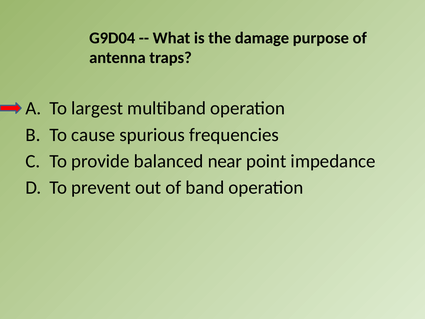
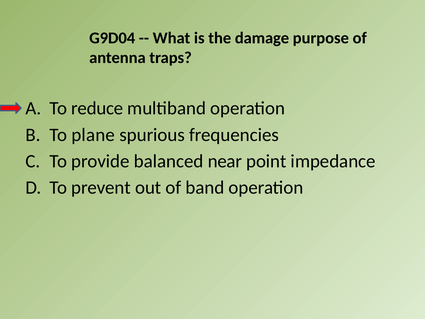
largest: largest -> reduce
cause: cause -> plane
